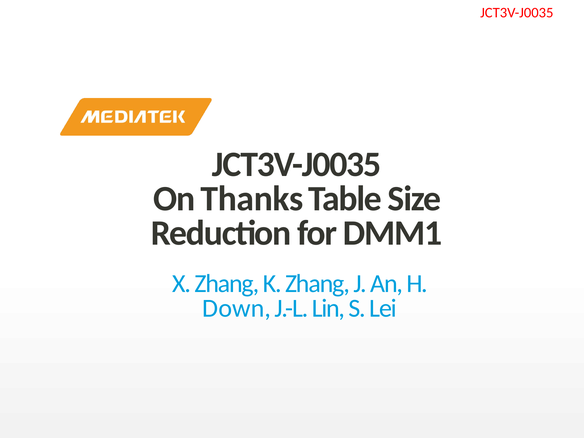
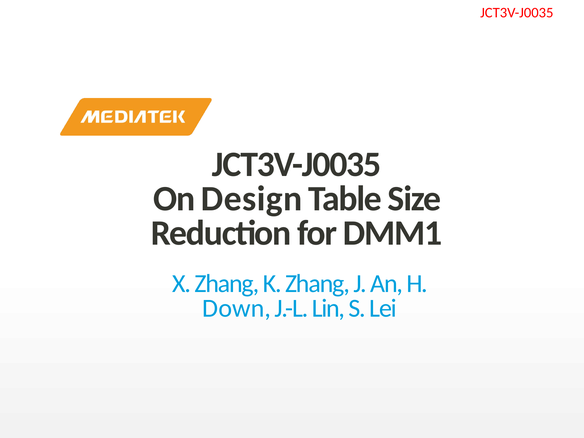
Thanks: Thanks -> Design
